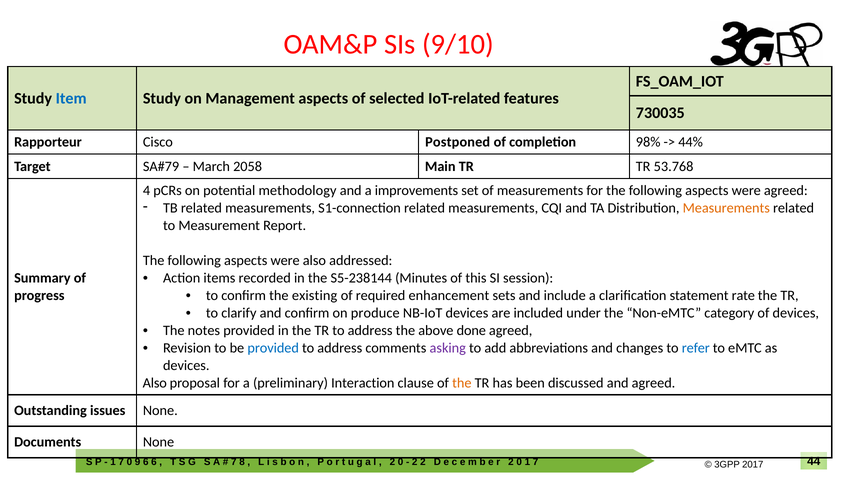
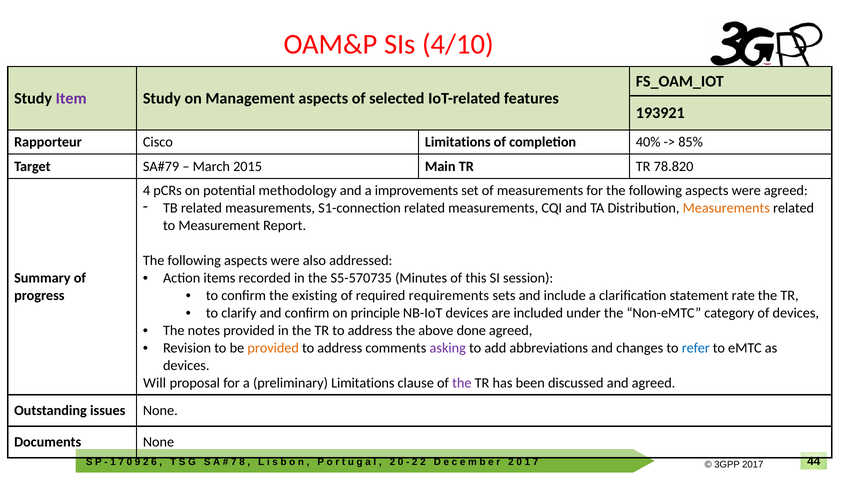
9/10: 9/10 -> 4/10
Item colour: blue -> purple
730035: 730035 -> 193921
Cisco Postponed: Postponed -> Limitations
98%: 98% -> 40%
44%: 44% -> 85%
2058: 2058 -> 2015
53.768: 53.768 -> 78.820
S5-238144: S5-238144 -> S5-570735
enhancement: enhancement -> requirements
produce: produce -> principle
provided at (273, 348) colour: blue -> orange
Also at (155, 383): Also -> Will
preliminary Interaction: Interaction -> Limitations
the at (462, 383) colour: orange -> purple
6 at (146, 462): 6 -> 2
